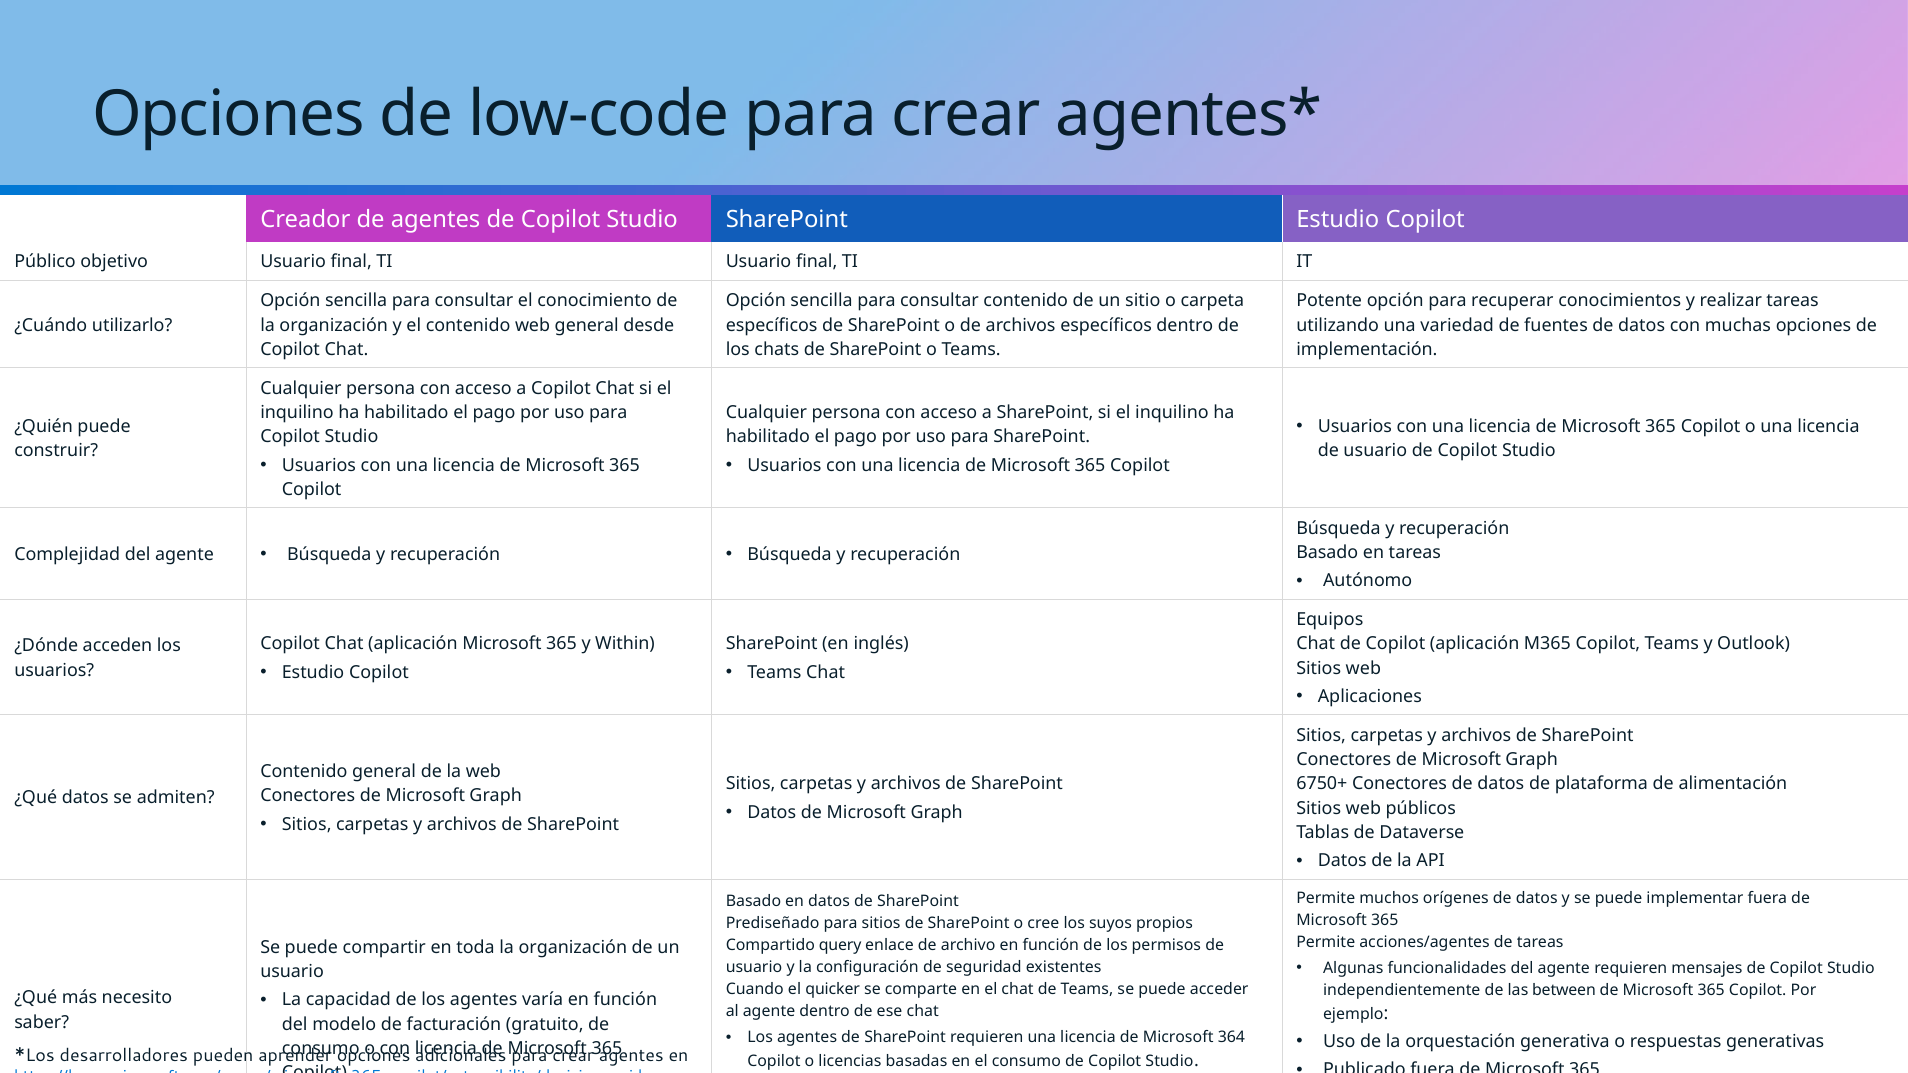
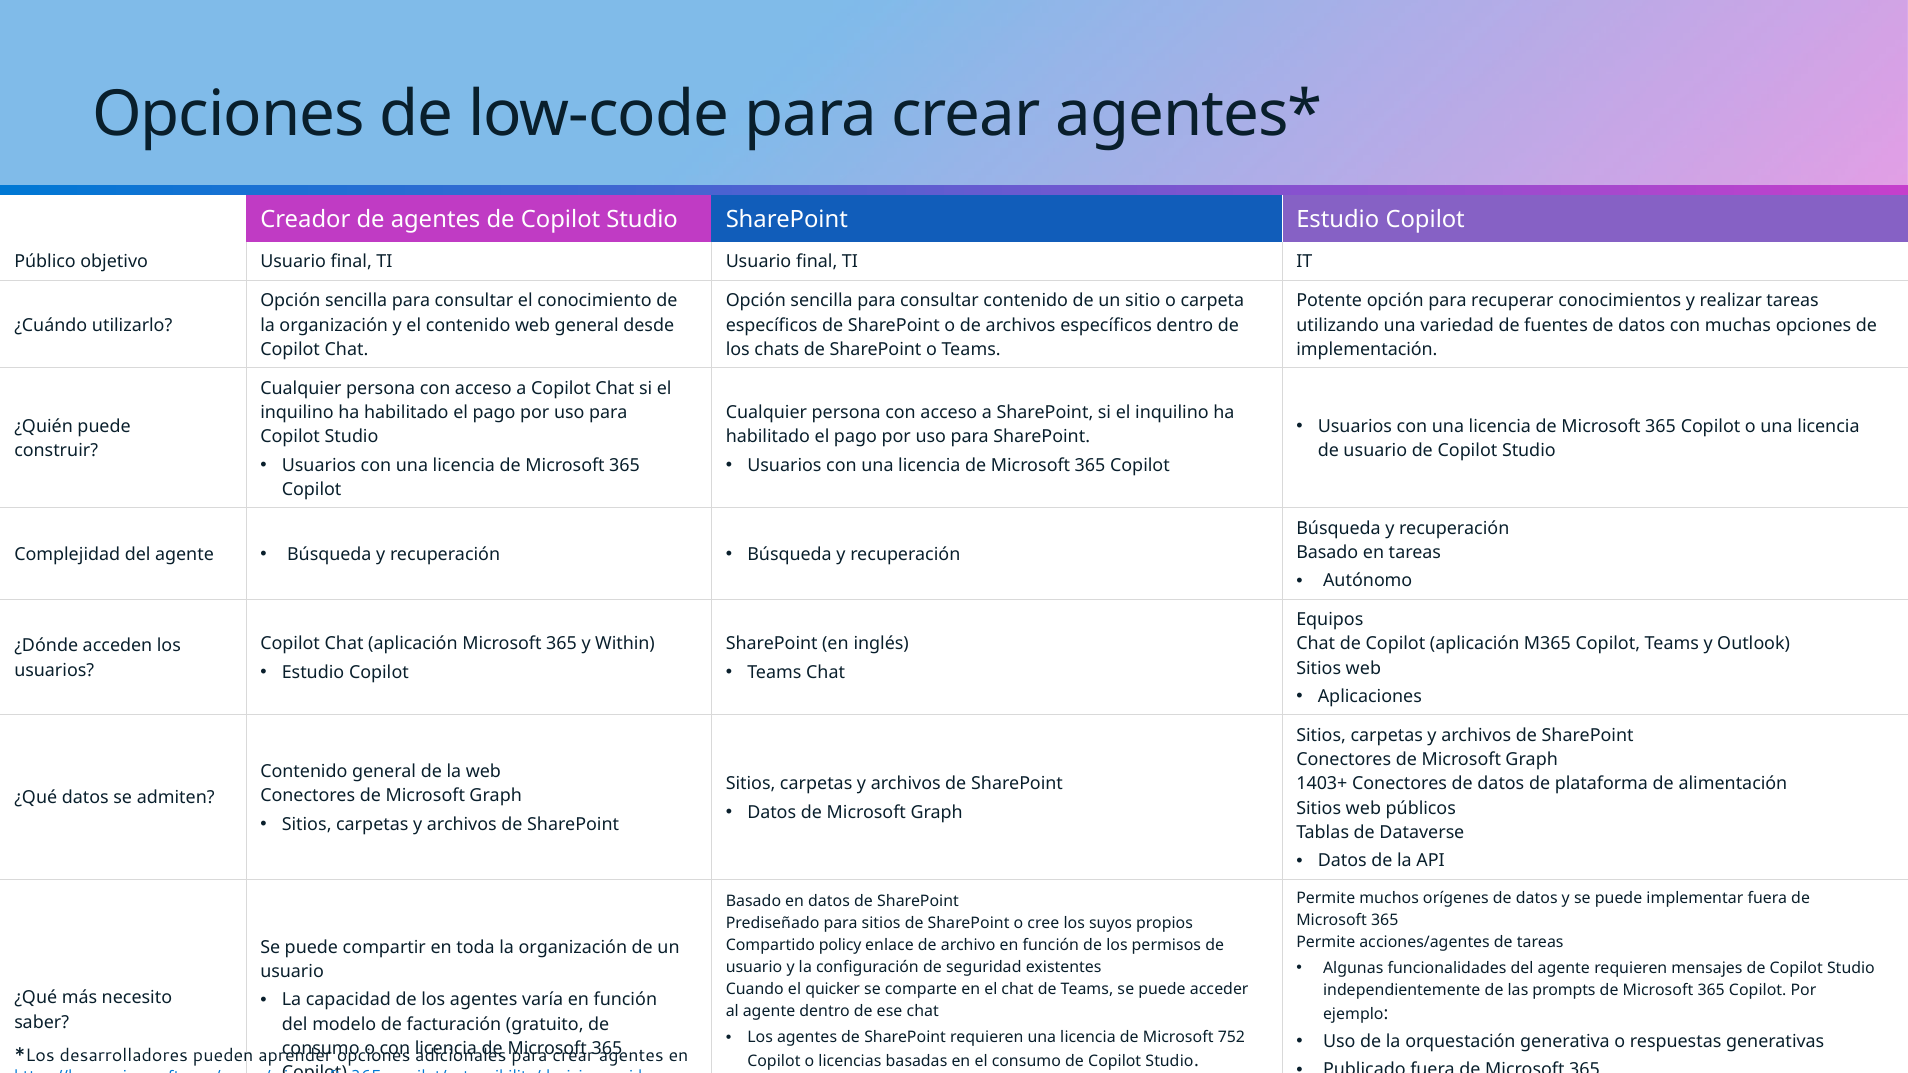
6750+: 6750+ -> 1403+
query: query -> policy
between: between -> prompts
364: 364 -> 752
